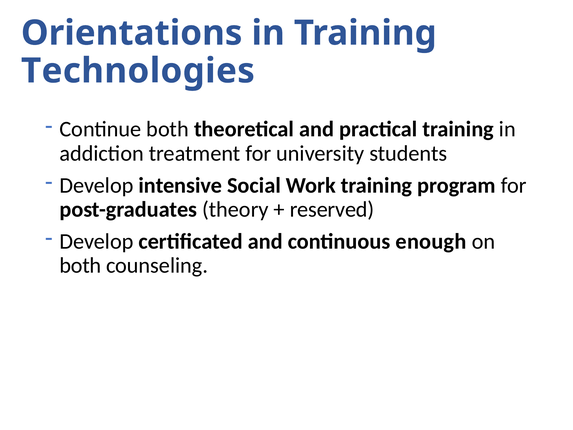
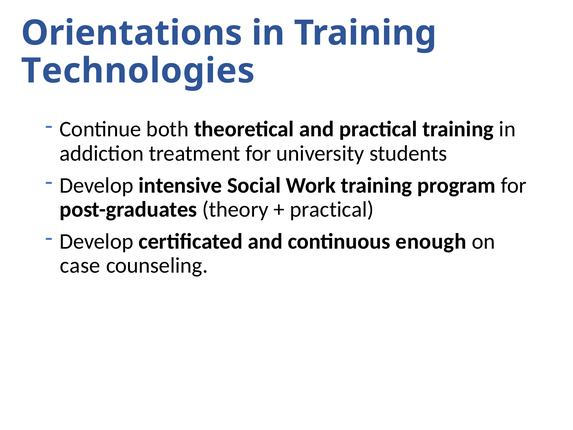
reserved at (332, 209): reserved -> practical
both at (80, 265): both -> case
